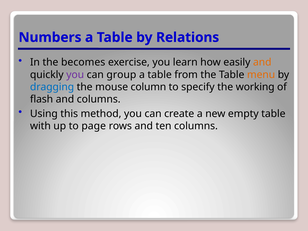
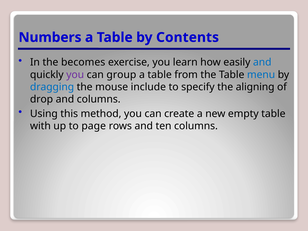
Relations: Relations -> Contents
and at (262, 62) colour: orange -> blue
menu colour: orange -> blue
column: column -> include
working: working -> aligning
flash: flash -> drop
